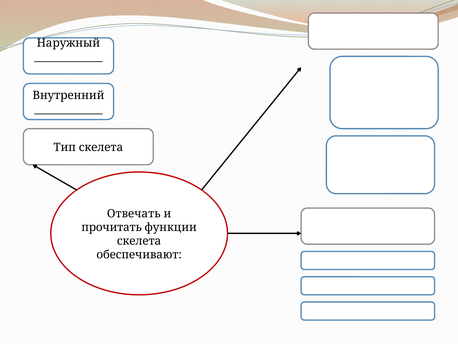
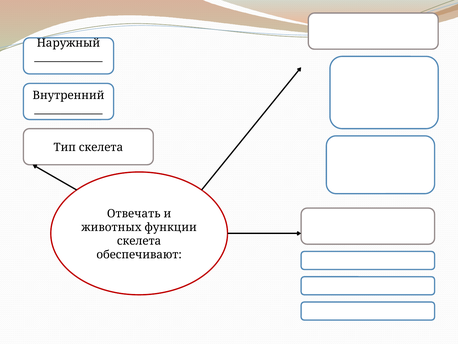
прочитать: прочитать -> животных
